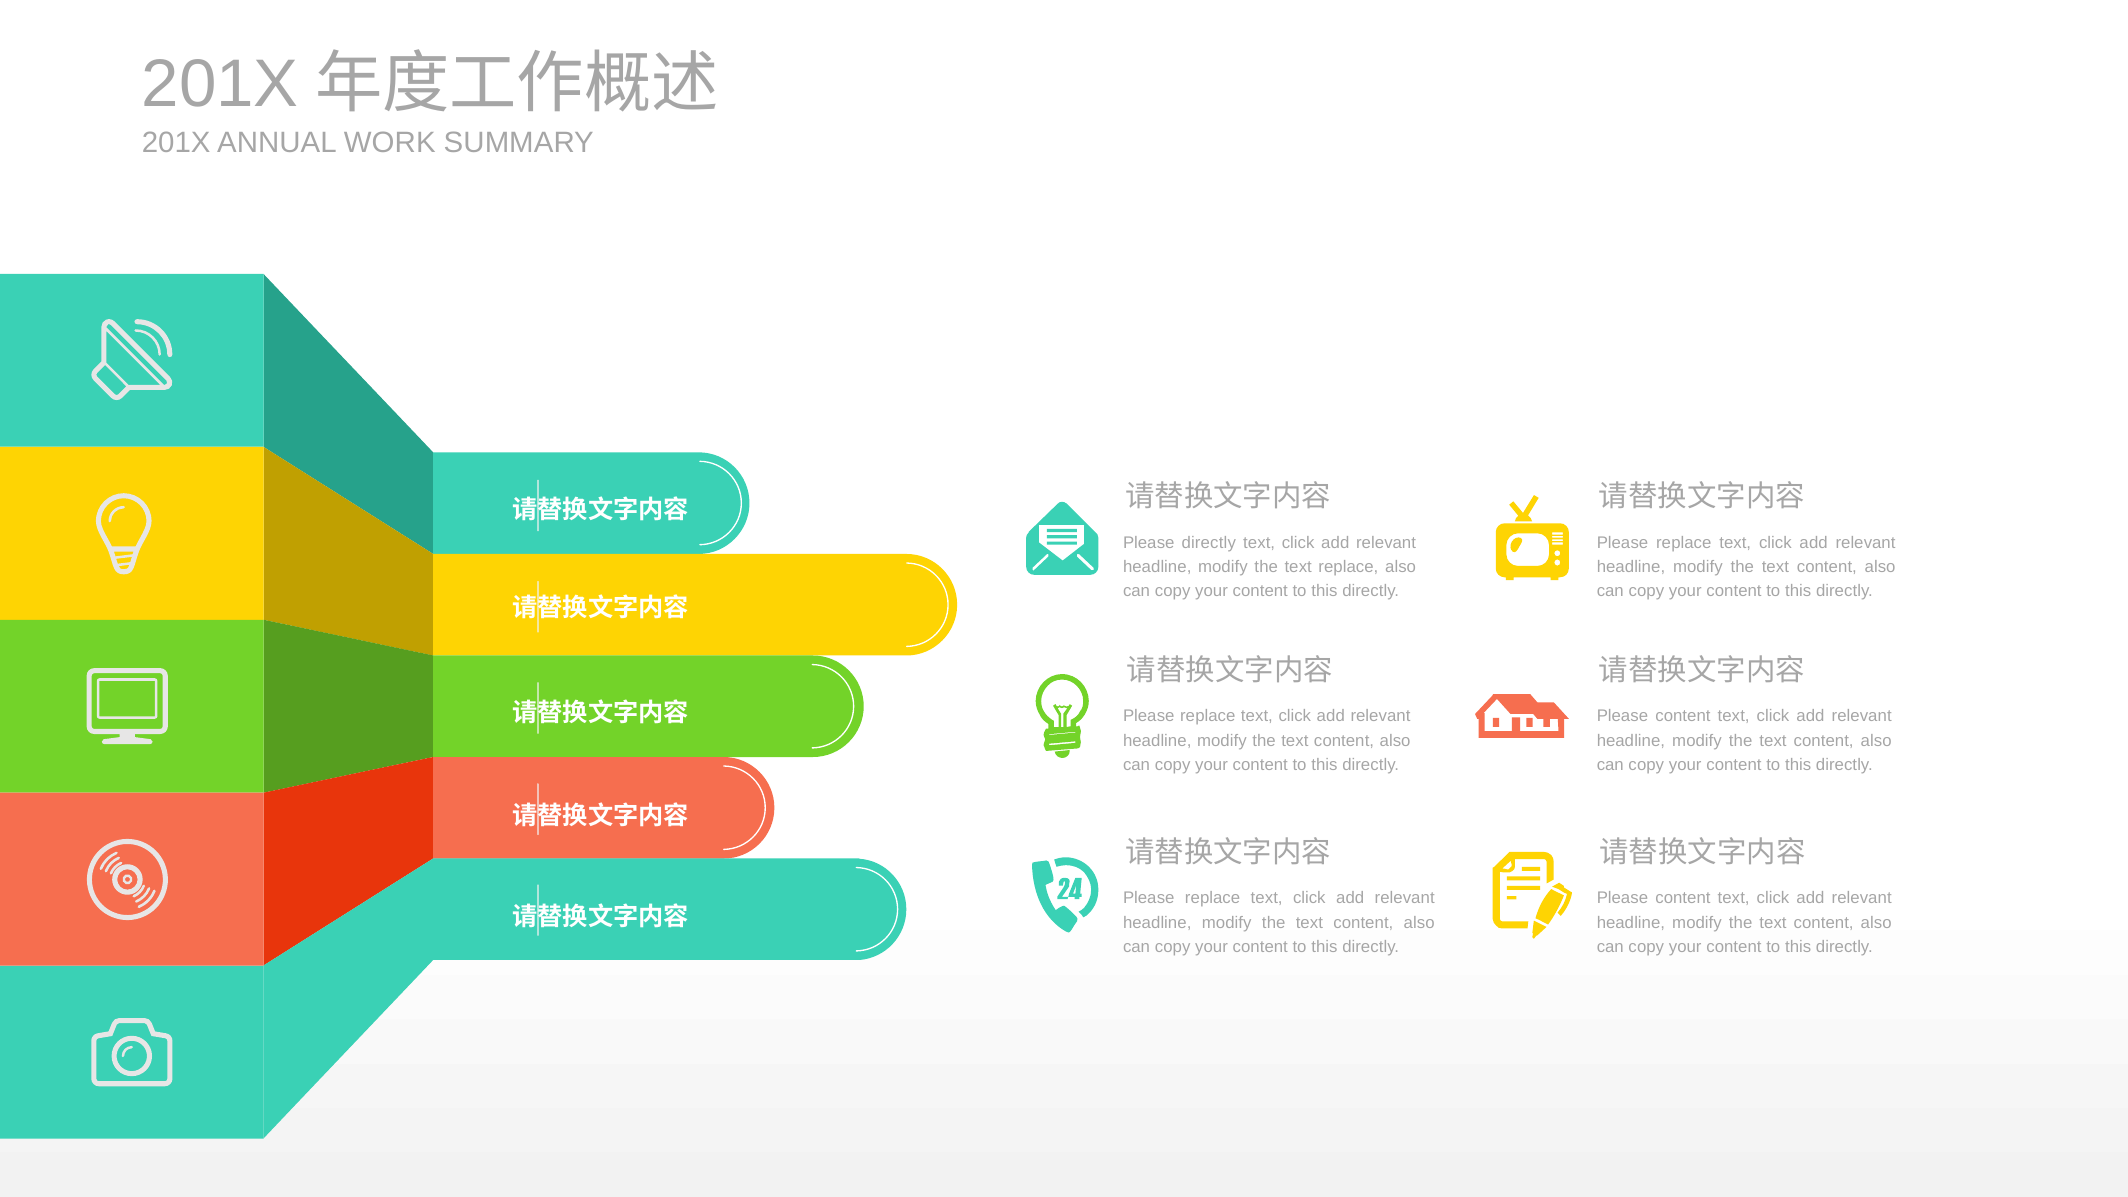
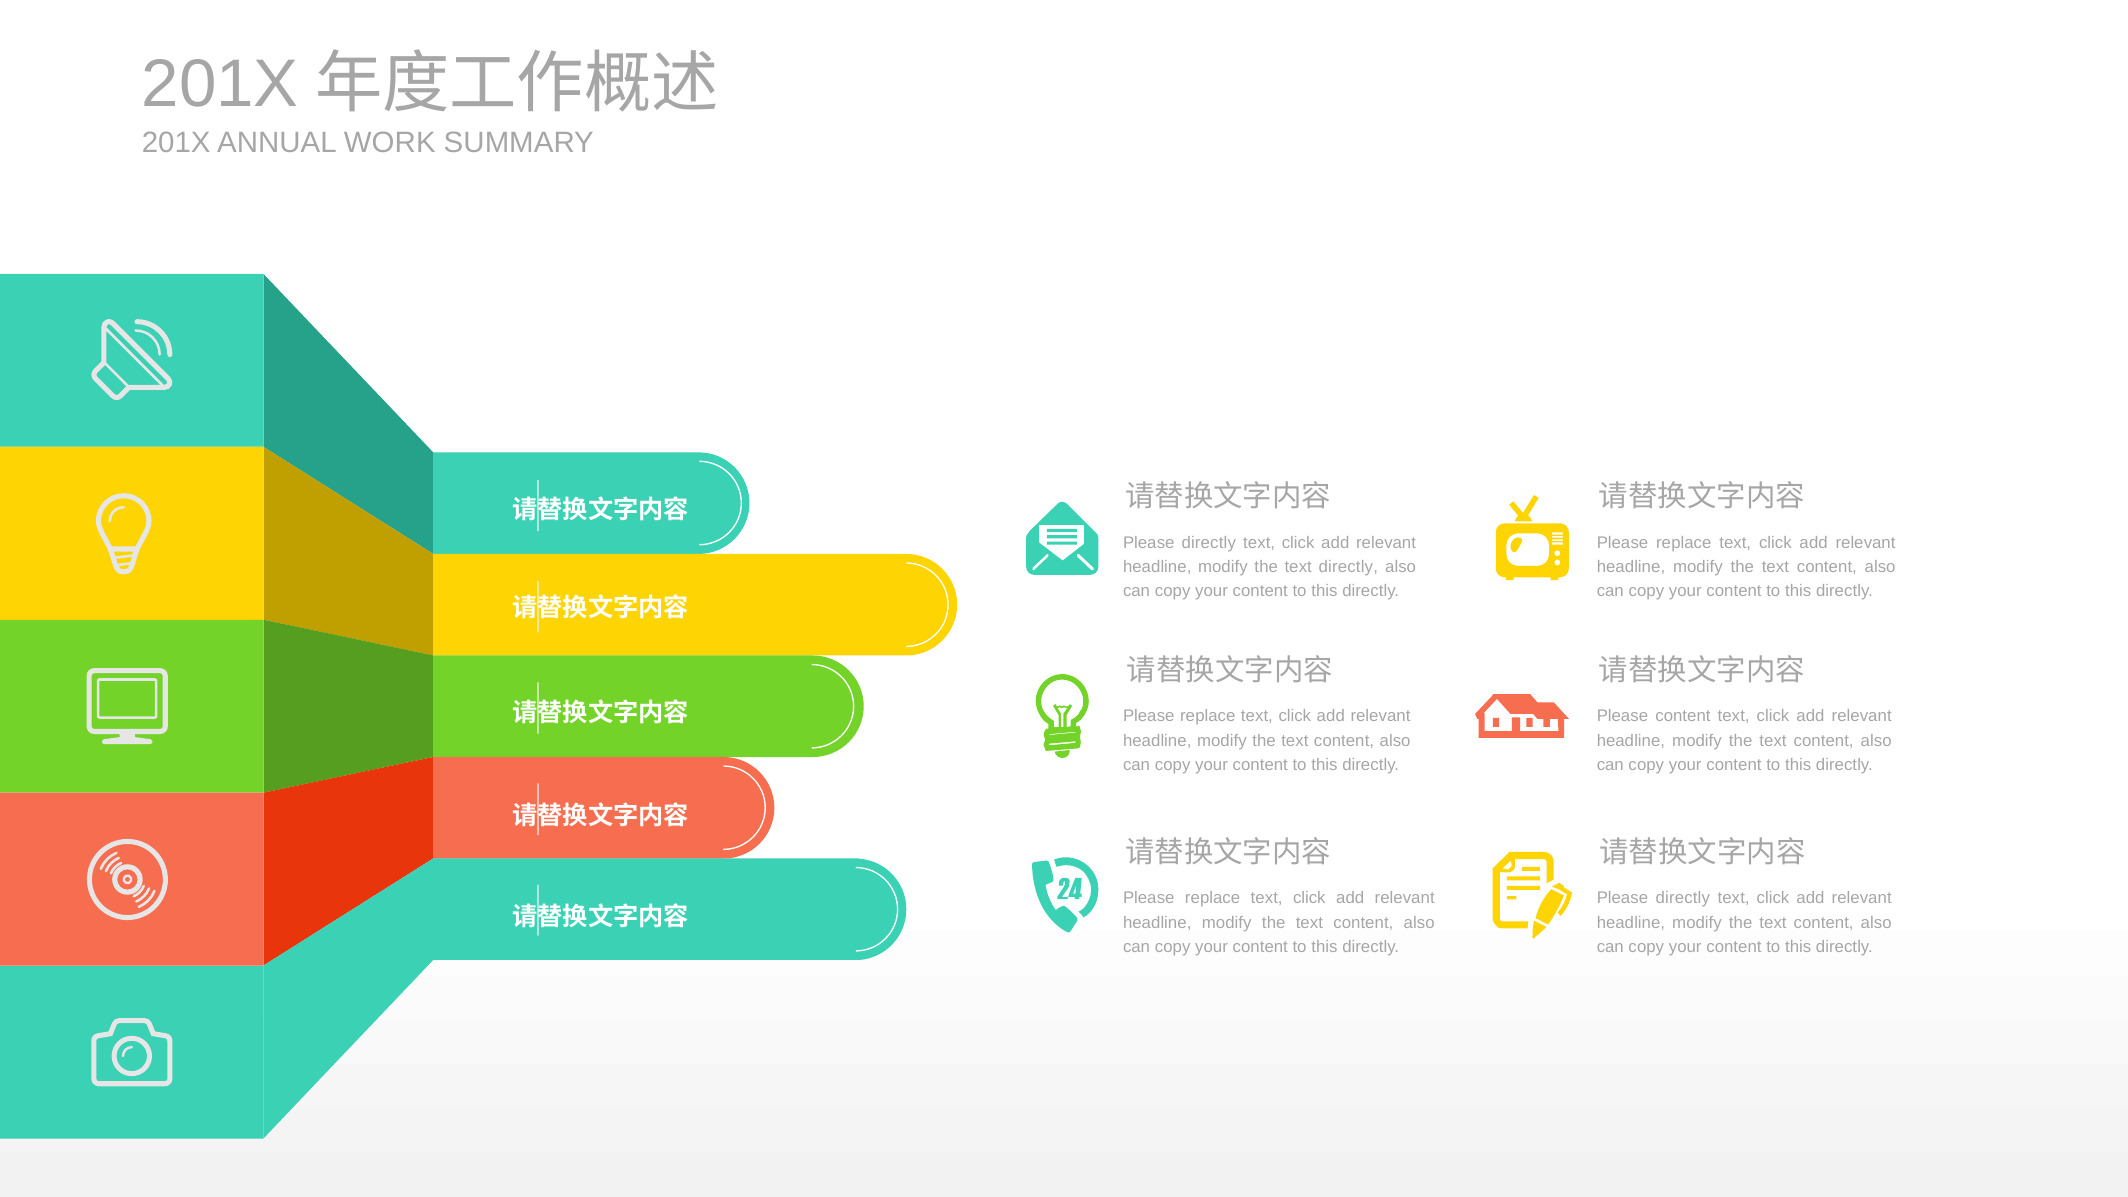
text replace: replace -> directly
content at (1683, 898): content -> directly
